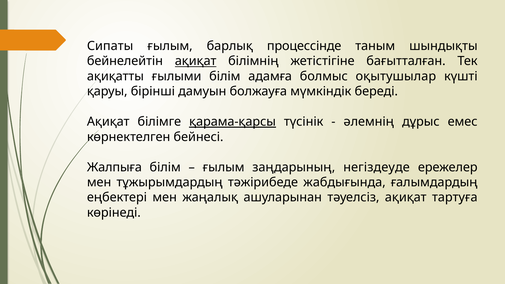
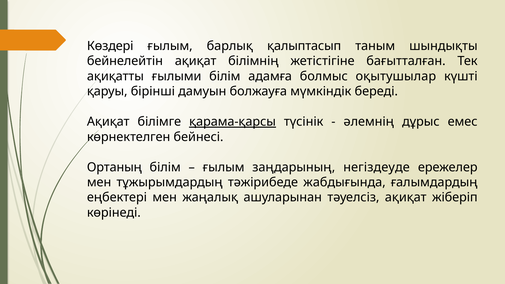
Сипаты: Сипаты -> Көздері
процессінде: процессінде -> қалыптасып
ақиқат at (196, 61) underline: present -> none
Жалпыға: Жалпыға -> Ортаның
тартуға: тартуға -> жіберіп
